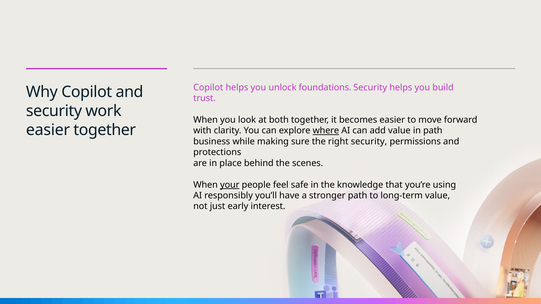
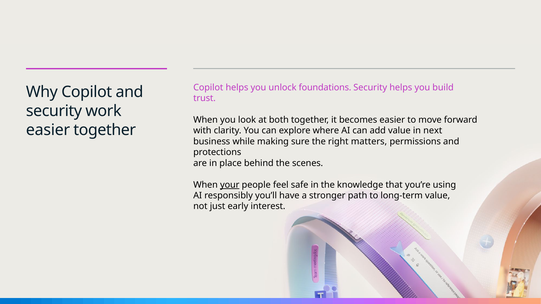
where underline: present -> none
in path: path -> next
right security: security -> matters
